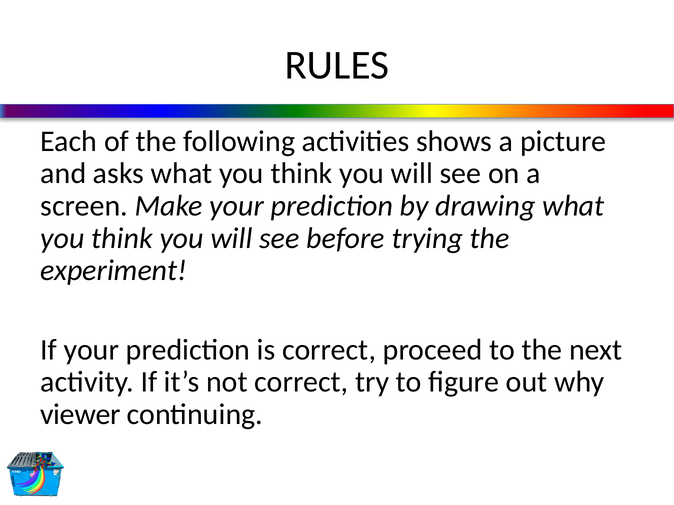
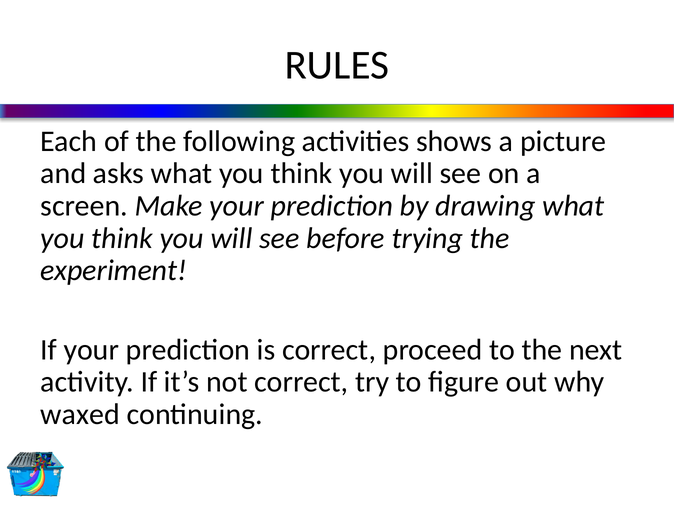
viewer: viewer -> waxed
